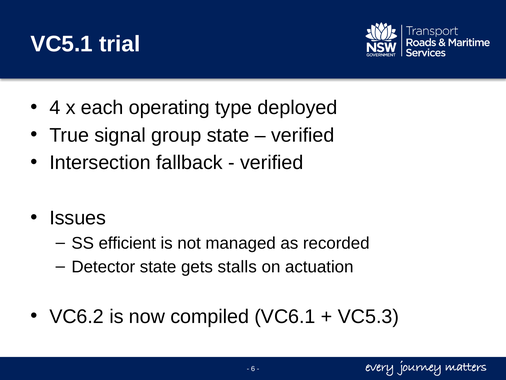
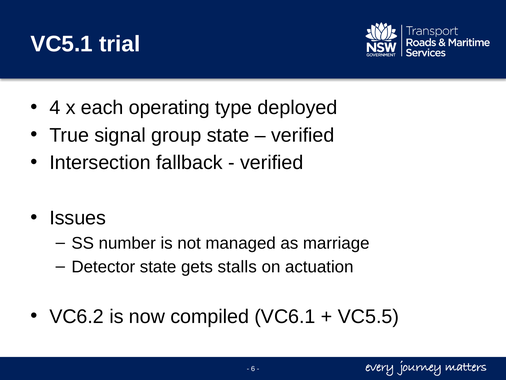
efficient: efficient -> number
recorded: recorded -> marriage
VC5.3: VC5.3 -> VC5.5
